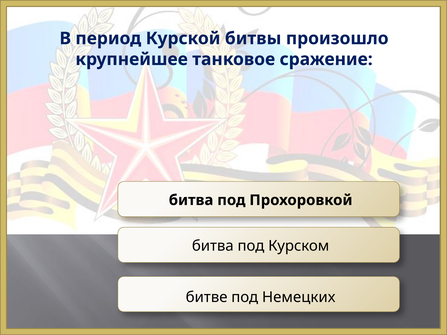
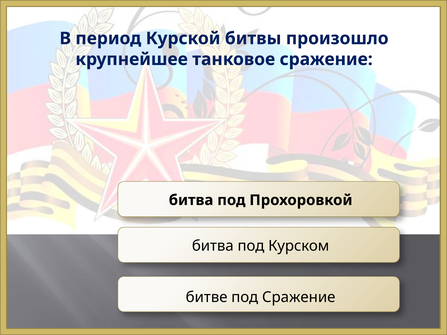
под Немецких: Немецких -> Сражение
